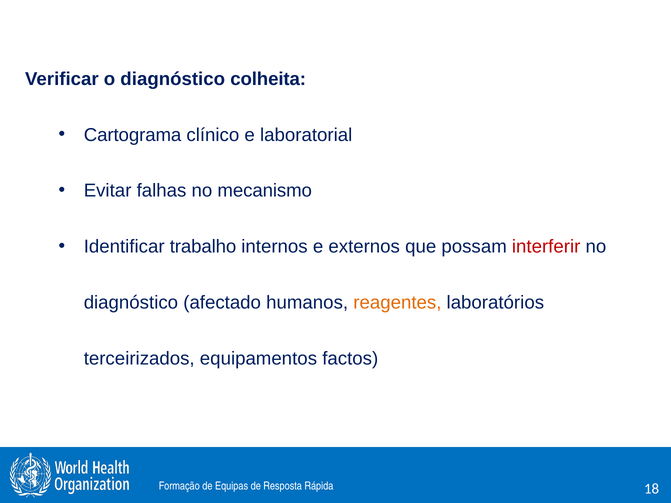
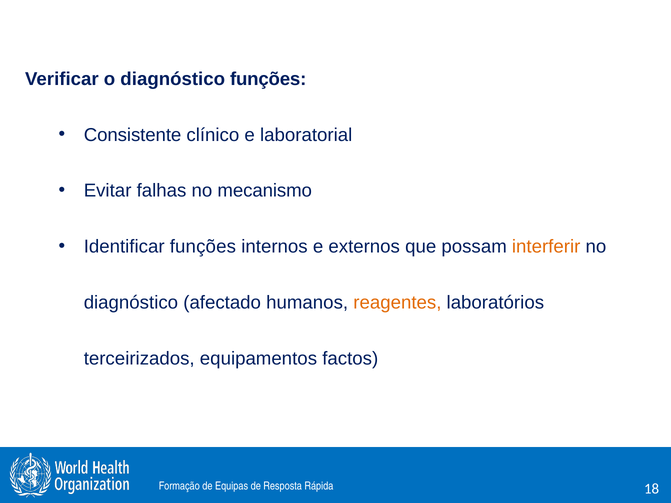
diagnóstico colheita: colheita -> funções
Cartograma: Cartograma -> Consistente
Identificar trabalho: trabalho -> funções
interferir colour: red -> orange
